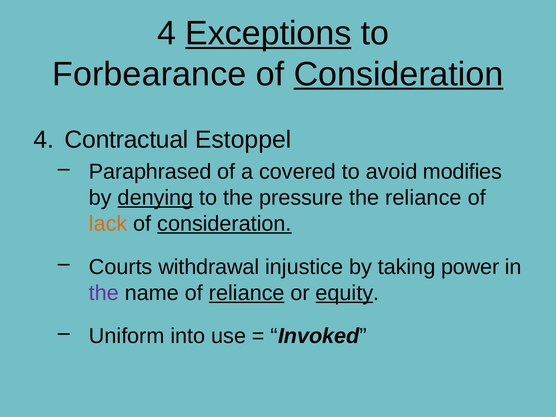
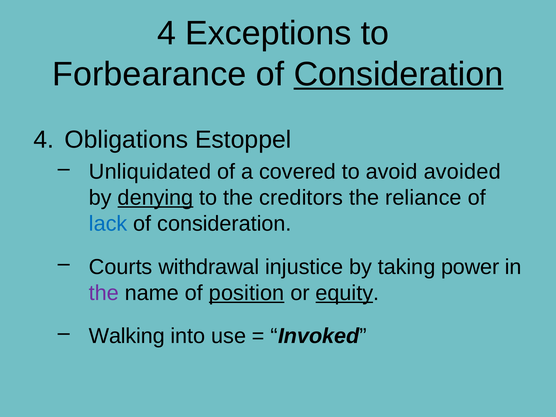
Exceptions underline: present -> none
Contractual: Contractual -> Obligations
Paraphrased: Paraphrased -> Unliquidated
modifies: modifies -> avoided
pressure: pressure -> creditors
lack colour: orange -> blue
consideration at (224, 224) underline: present -> none
of reliance: reliance -> position
Uniform: Uniform -> Walking
